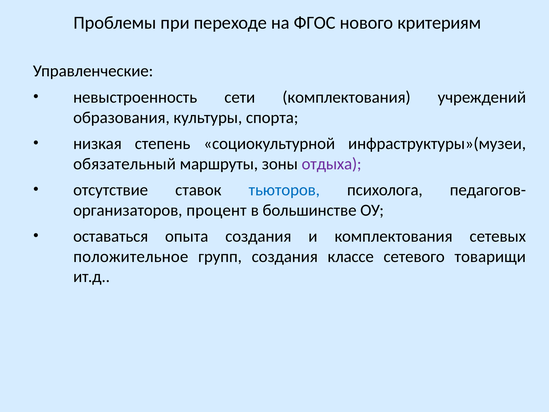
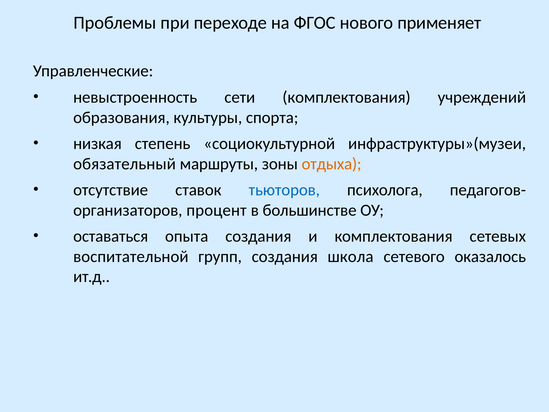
критериям: критериям -> применяет
отдыха colour: purple -> orange
положительное: положительное -> воспитательной
классе: классе -> школа
товарищи: товарищи -> оказалось
